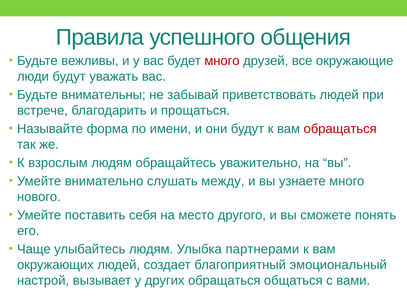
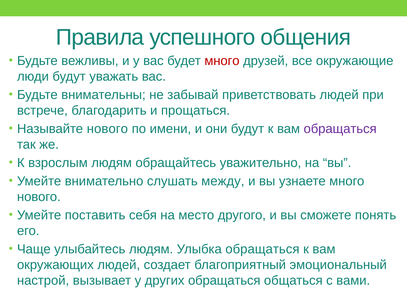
Называйте форма: форма -> нового
обращаться at (340, 129) colour: red -> purple
Улыбка партнерами: партнерами -> обращаться
